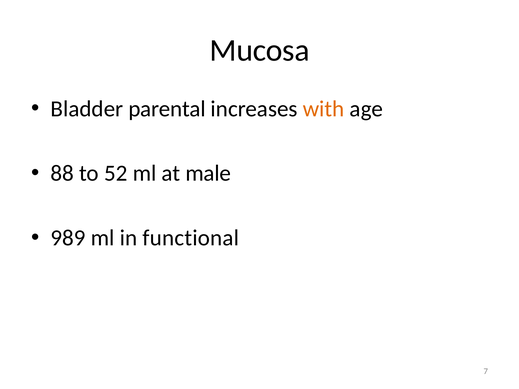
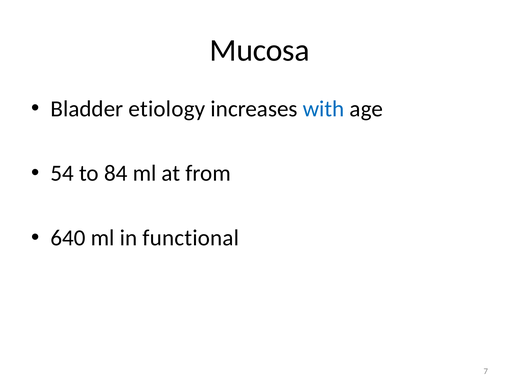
parental: parental -> etiology
with colour: orange -> blue
88: 88 -> 54
52: 52 -> 84
male: male -> from
989: 989 -> 640
